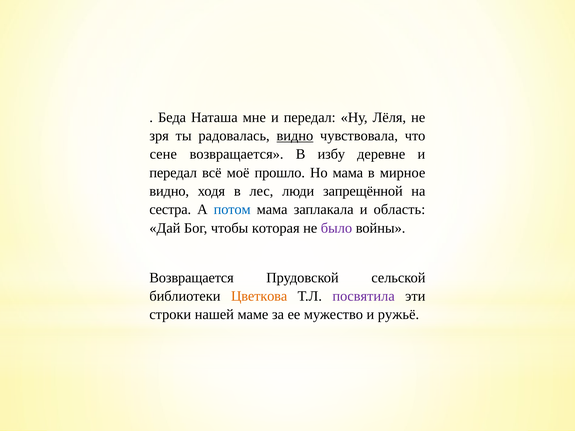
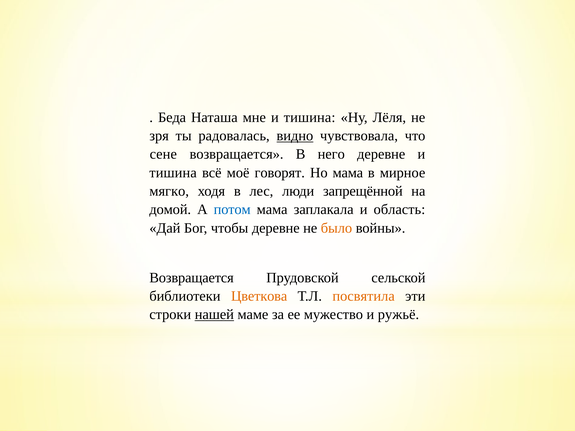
мне и передал: передал -> тишина
избу: избу -> него
передал at (173, 173): передал -> тишина
прошло: прошло -> говорят
видно at (169, 191): видно -> мягко
сестра: сестра -> домой
чтобы которая: которая -> деревне
было colour: purple -> orange
посвятила colour: purple -> orange
нашей underline: none -> present
